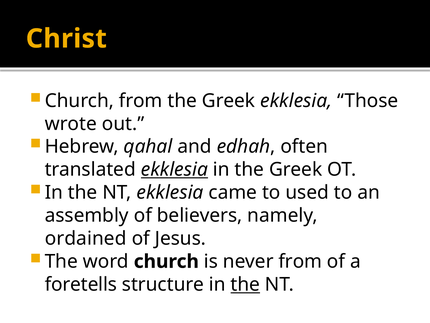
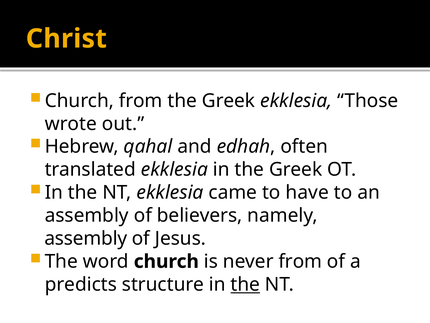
ekklesia at (174, 169) underline: present -> none
used: used -> have
ordained at (86, 238): ordained -> assembly
foretells: foretells -> predicts
